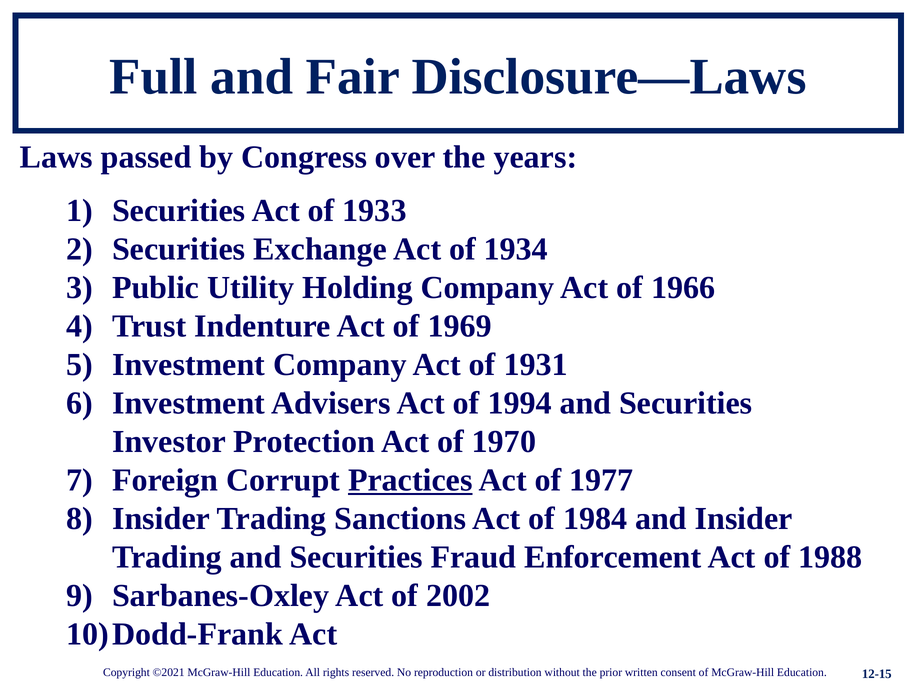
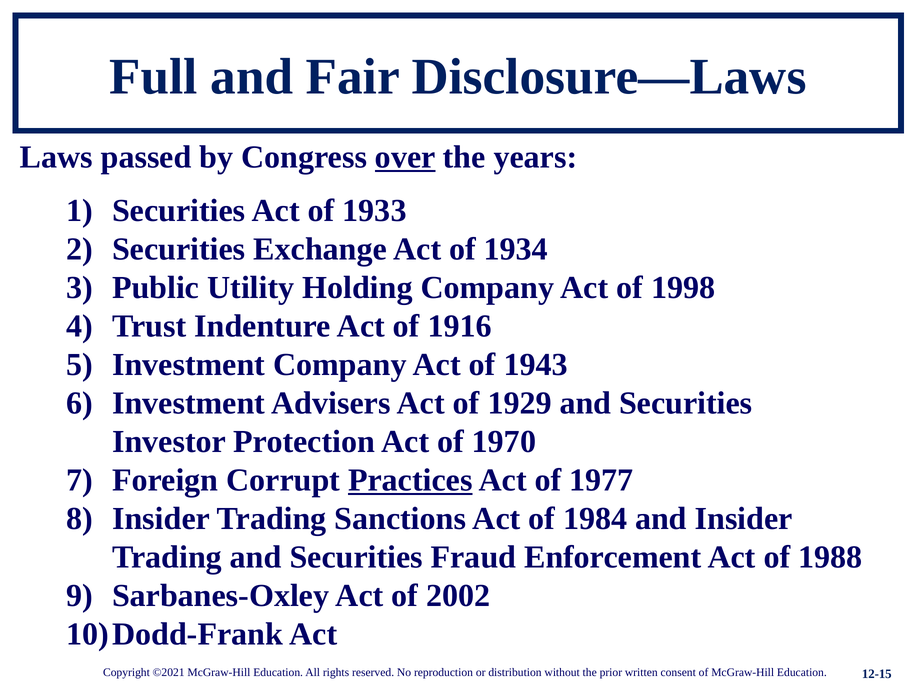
over underline: none -> present
1966: 1966 -> 1998
1969: 1969 -> 1916
1931: 1931 -> 1943
1994: 1994 -> 1929
